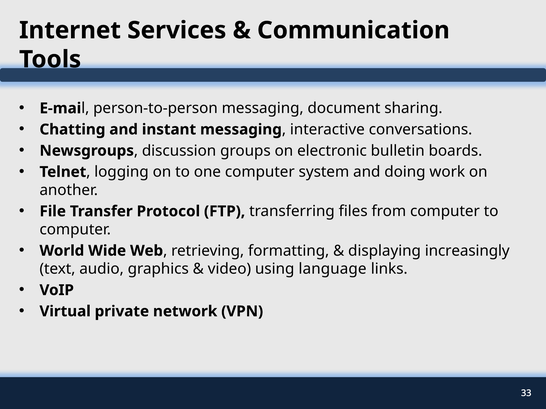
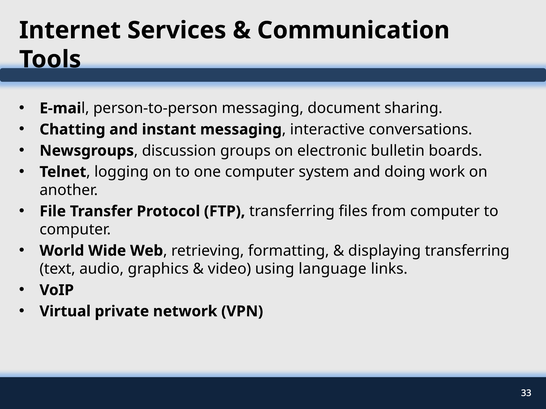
displaying increasingly: increasingly -> transferring
